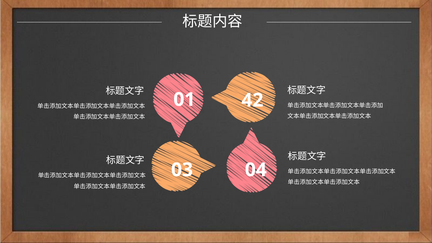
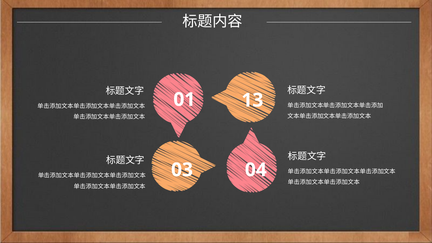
42: 42 -> 13
